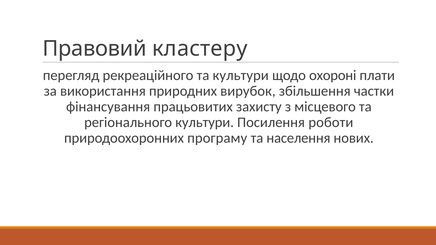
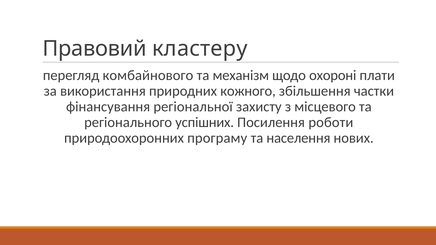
рекреаційного: рекреаційного -> комбайнового
та культури: культури -> механізм
вирубок: вирубок -> кожного
працьовитих: працьовитих -> регіональної
регіонального культури: культури -> успішних
